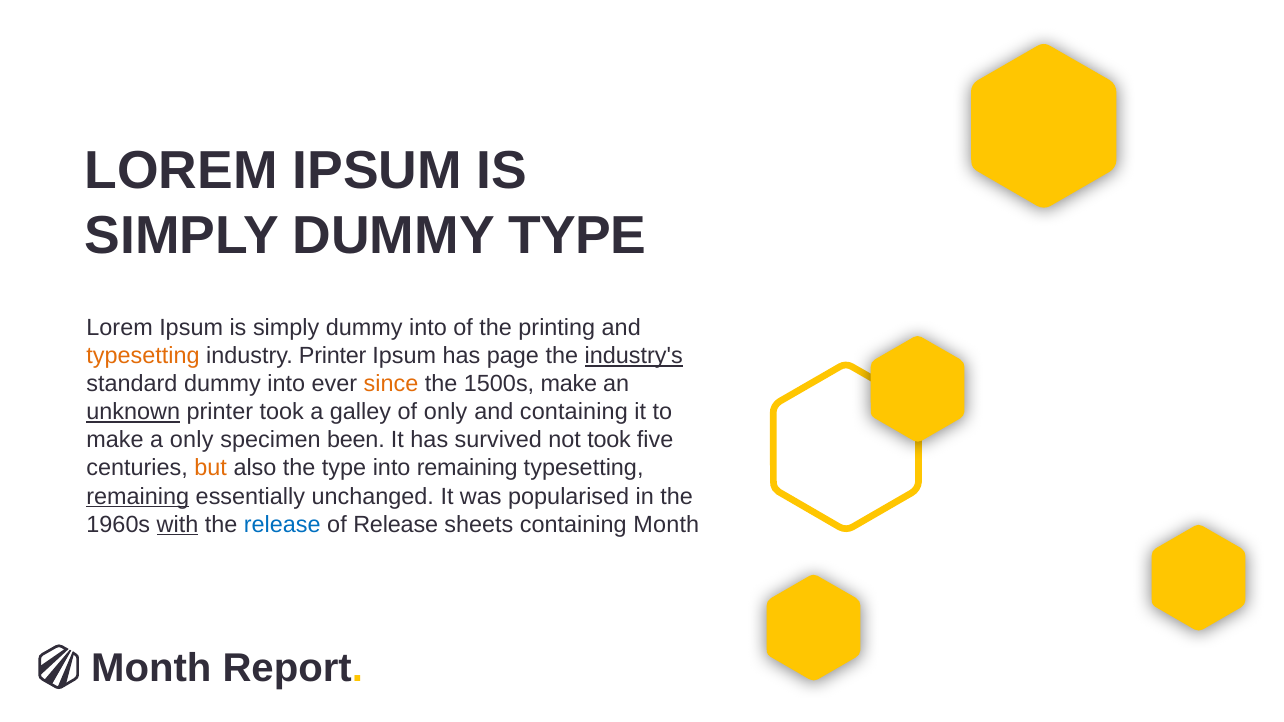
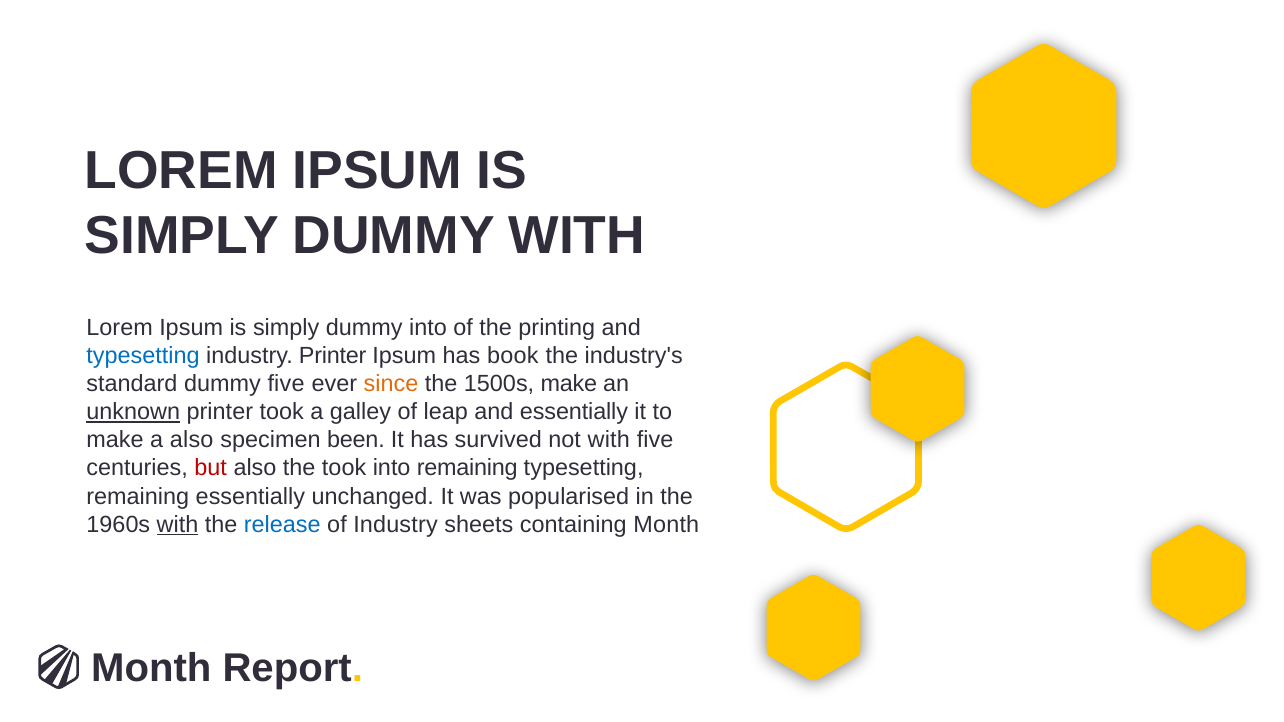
DUMMY TYPE: TYPE -> WITH
typesetting at (143, 356) colour: orange -> blue
page: page -> book
industry's underline: present -> none
standard dummy into: into -> five
of only: only -> leap
and containing: containing -> essentially
a only: only -> also
not took: took -> with
but colour: orange -> red
the type: type -> took
remaining at (138, 497) underline: present -> none
of Release: Release -> Industry
